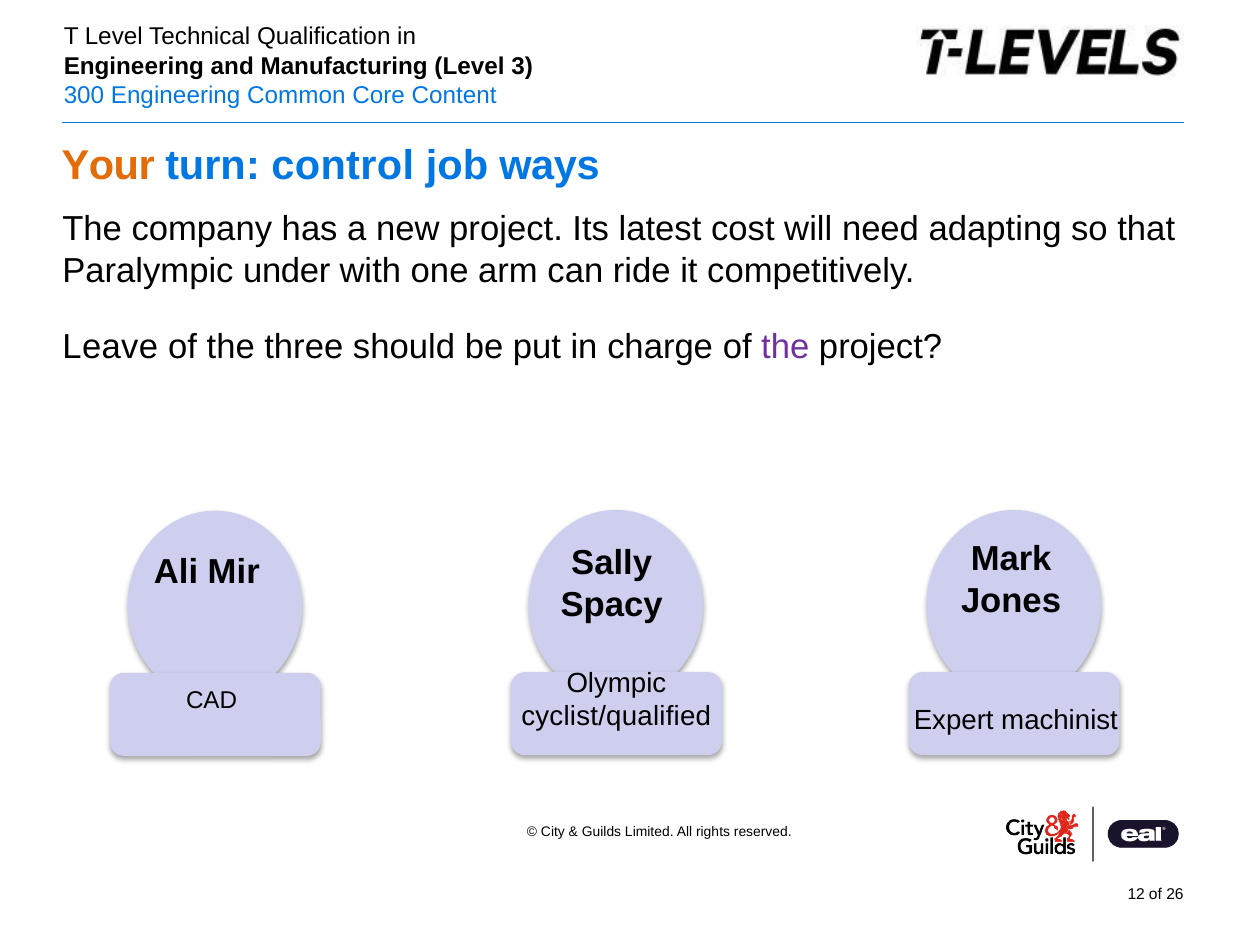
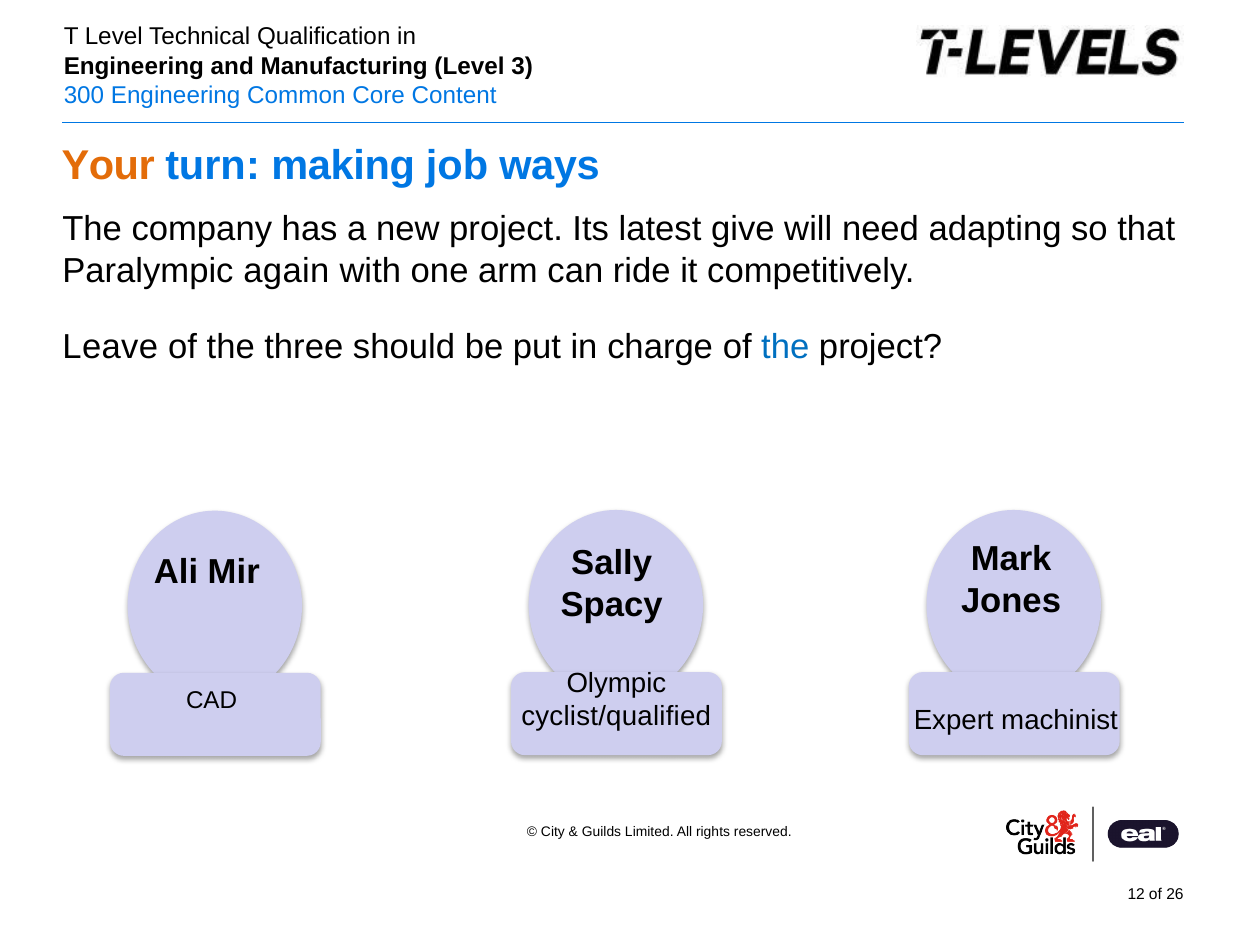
control: control -> making
cost: cost -> give
under: under -> again
the at (785, 347) colour: purple -> blue
